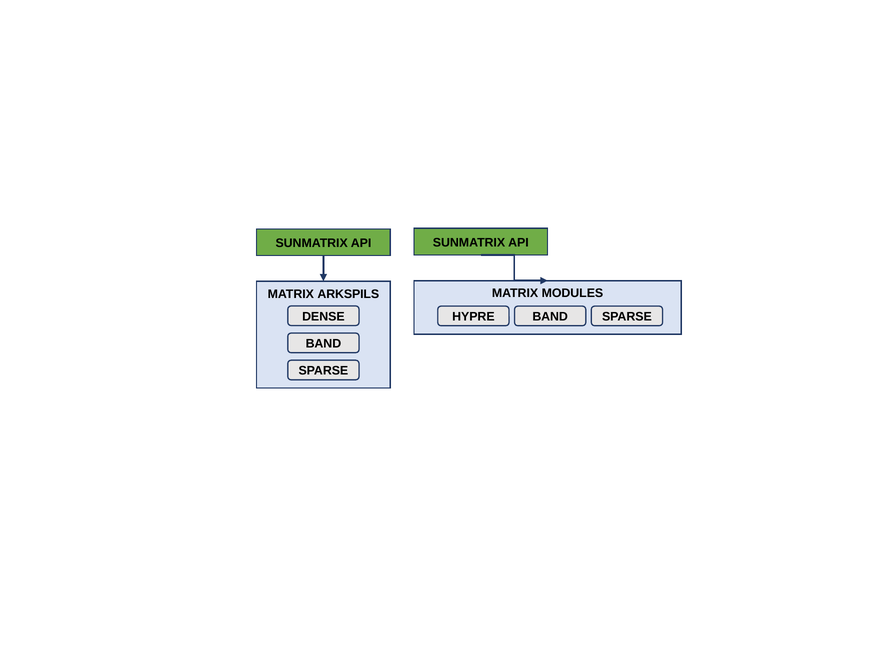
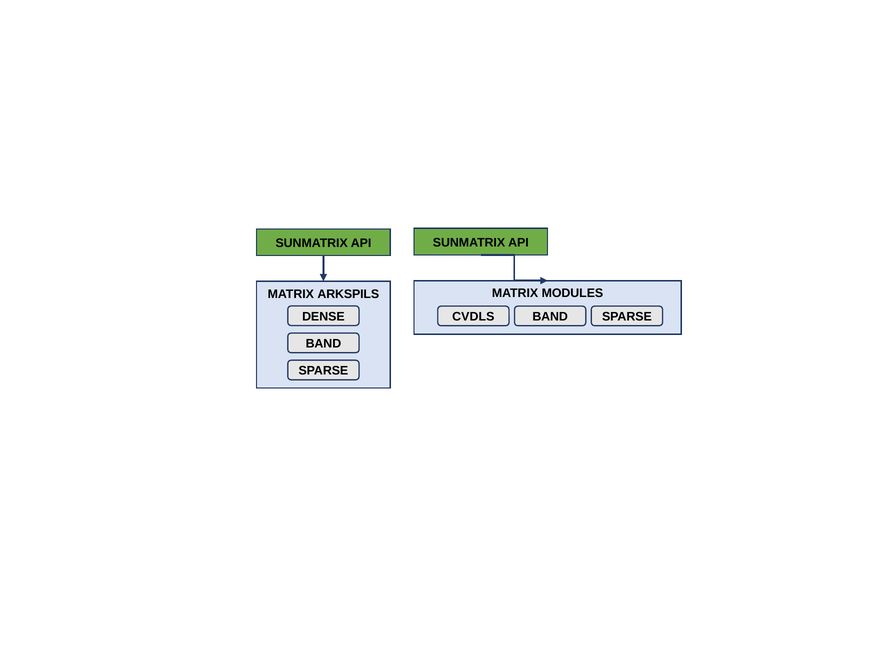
HYPRE: HYPRE -> CVDLS
